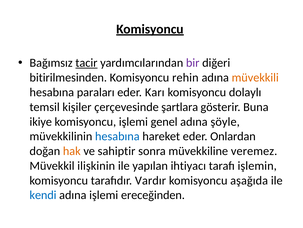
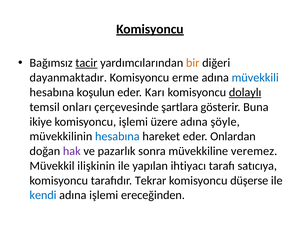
bir colour: purple -> orange
bitirilmesinden: bitirilmesinden -> dayanmaktadır
rehin: rehin -> erme
müvekkili colour: orange -> blue
paraları: paraları -> koşulun
dolaylı underline: none -> present
kişiler: kişiler -> onları
genel: genel -> üzere
hak colour: orange -> purple
sahiptir: sahiptir -> pazarlık
işlemin: işlemin -> satıcıya
Vardır: Vardır -> Tekrar
aşağıda: aşağıda -> düşerse
